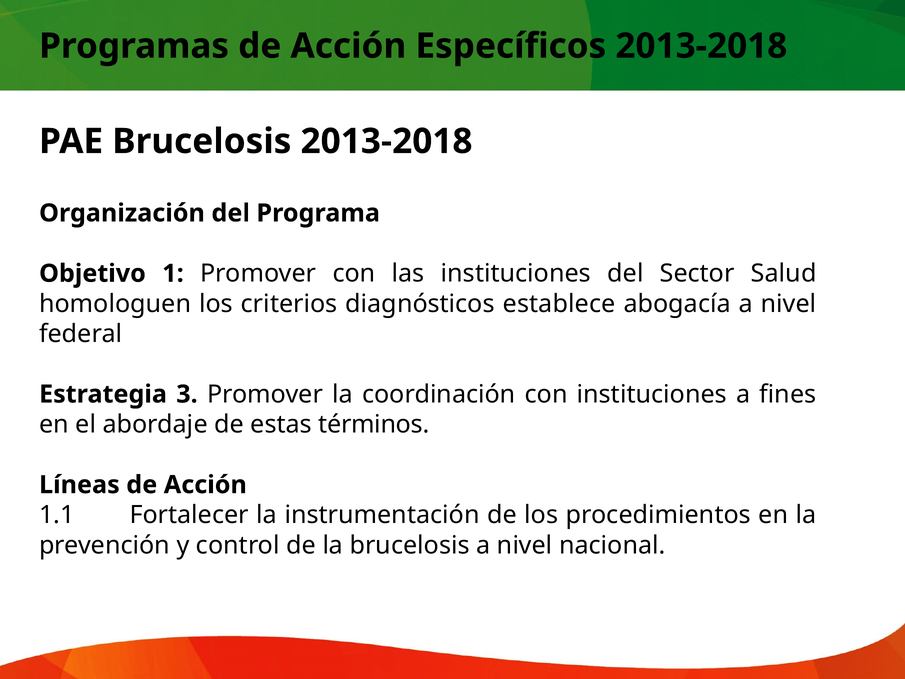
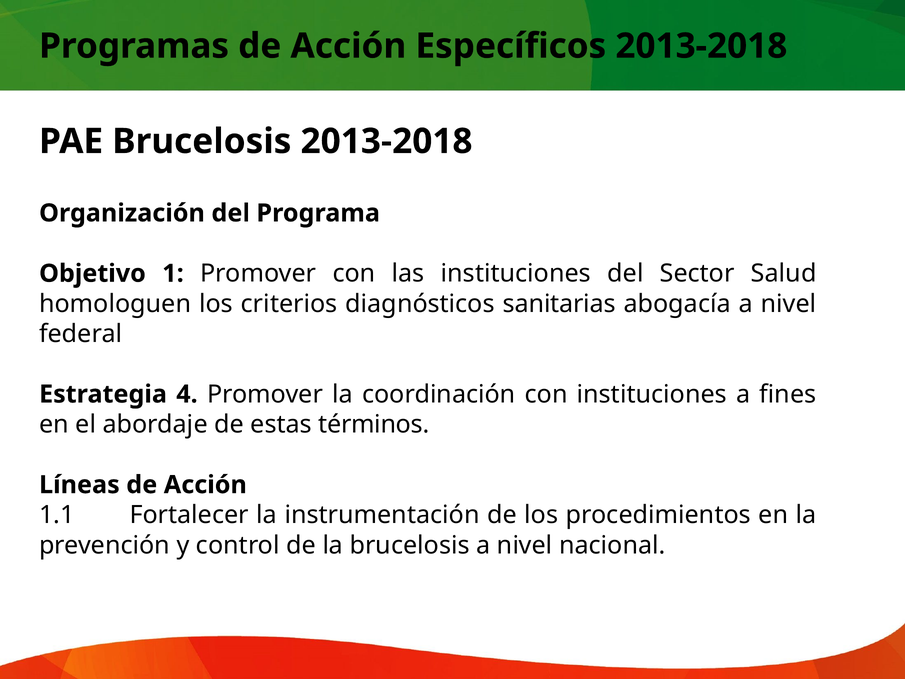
establece: establece -> sanitarias
3: 3 -> 4
